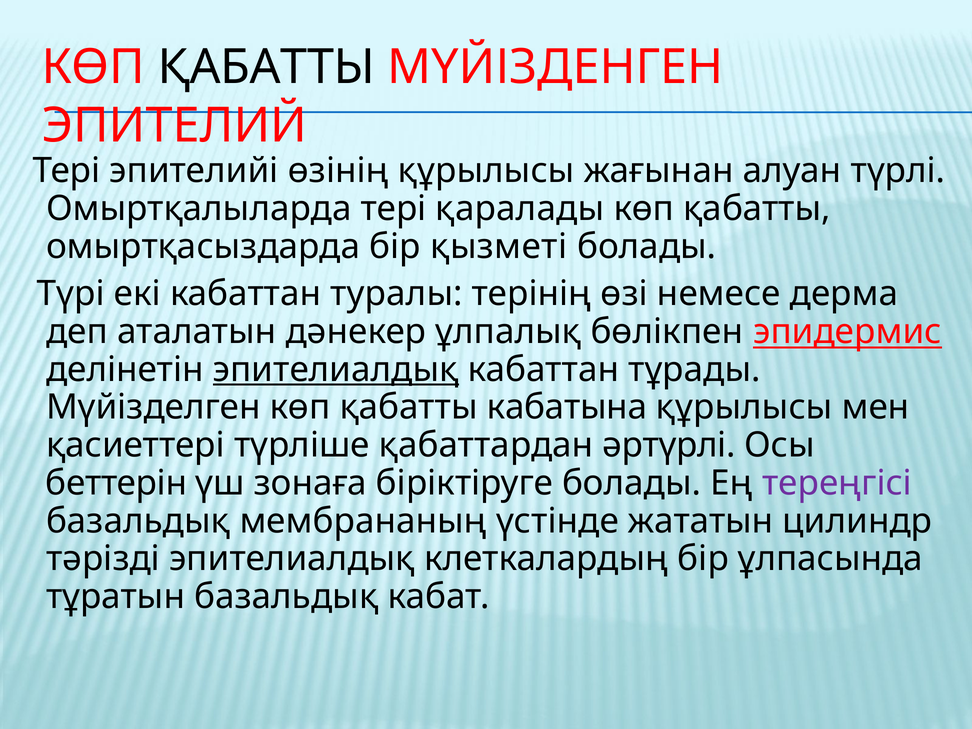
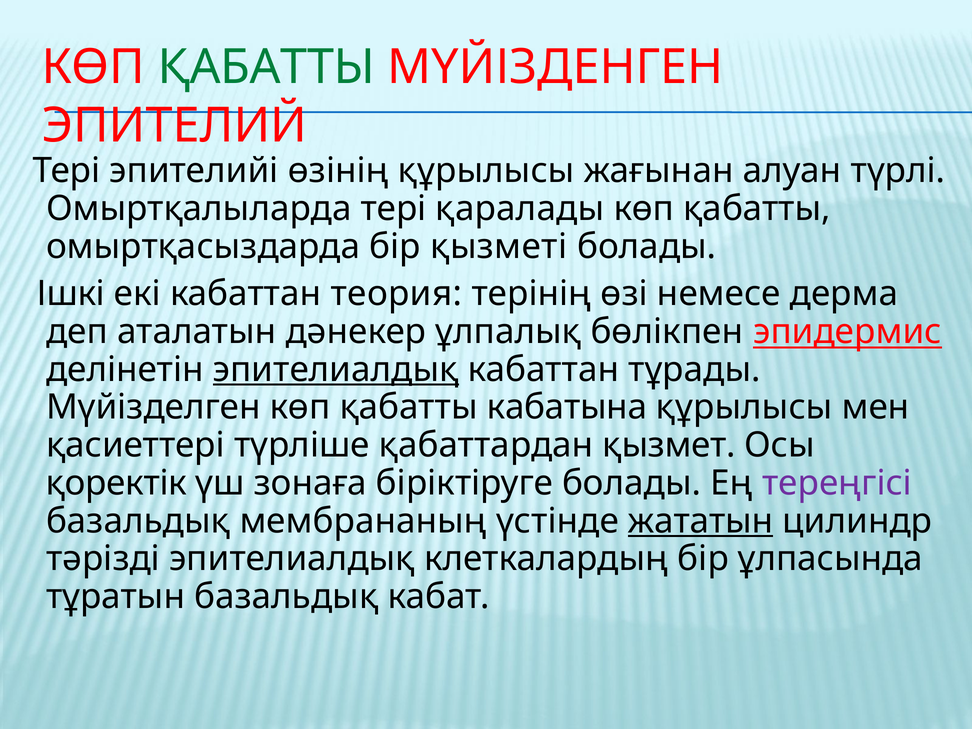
ҚАБАТТЫ at (266, 67) colour: black -> green
Түрі: Түрі -> Ішкі
туралы: туралы -> теория
әртүрлі: әртүрлі -> қызмет
беттерін: беттерін -> қоректік
жататын underline: none -> present
